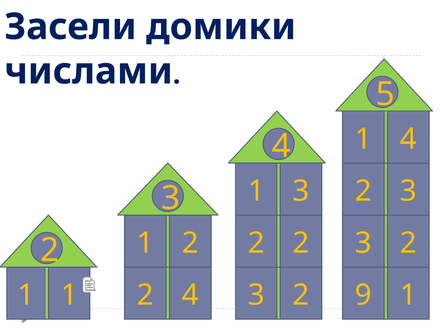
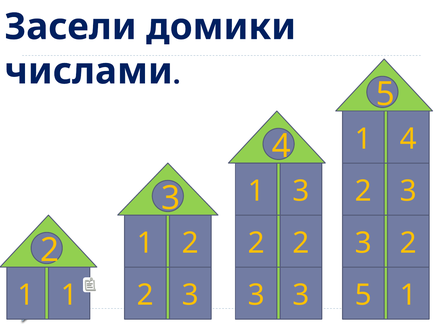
4 at (190, 295): 4 -> 3
2 at (301, 295): 2 -> 3
1 9: 9 -> 5
